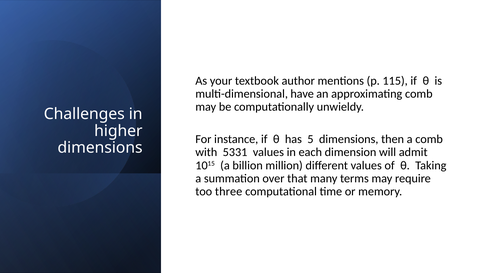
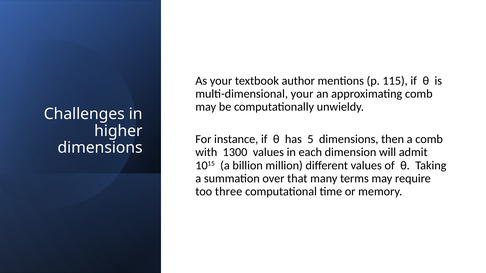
multi-dimensional have: have -> your
5331: 5331 -> 1300
